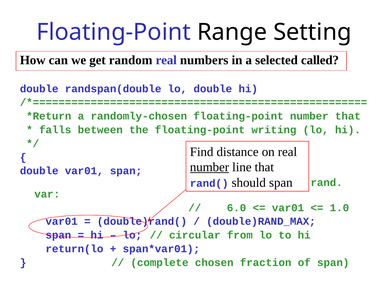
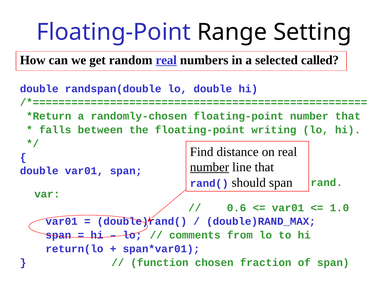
real at (166, 60) underline: none -> present
6.0: 6.0 -> 0.6
circular: circular -> comments
complete: complete -> function
